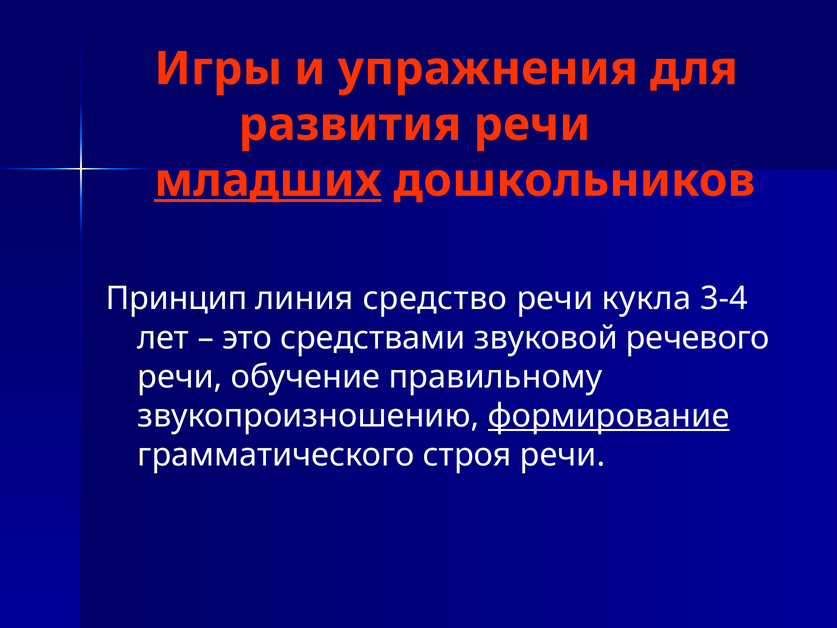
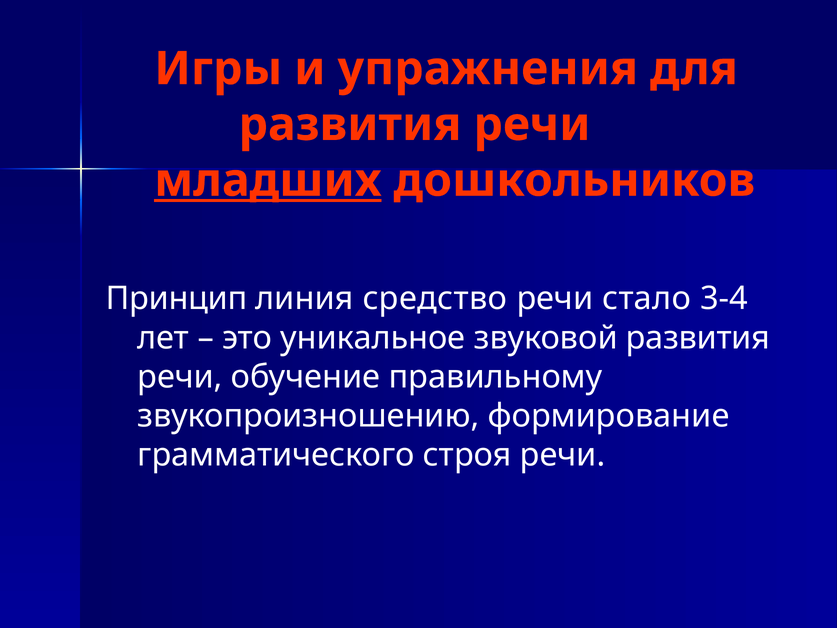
кукла: кукла -> стало
средствами: средствами -> уникальное
звуковой речевого: речевого -> развития
формирование underline: present -> none
